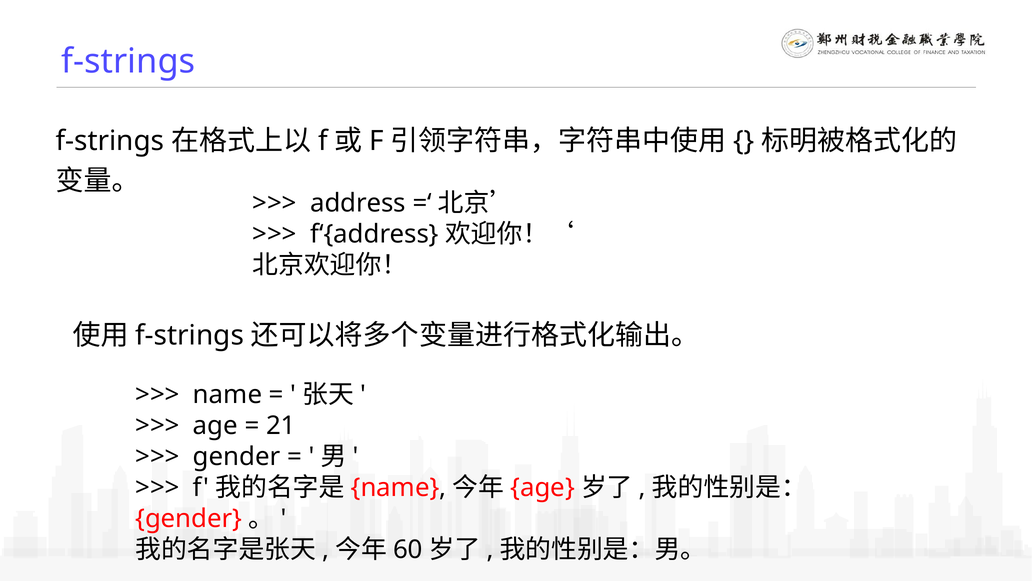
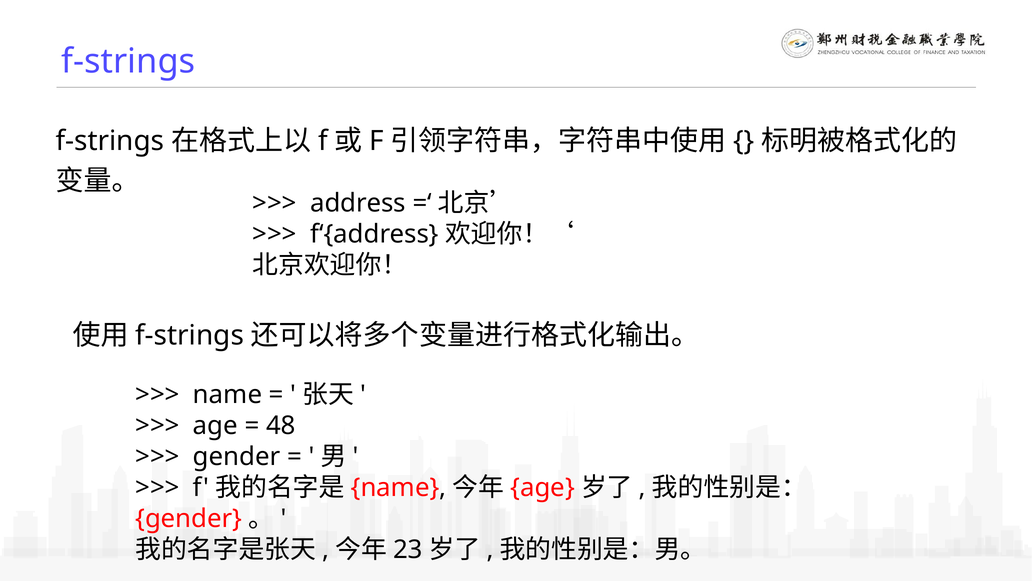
21: 21 -> 48
60: 60 -> 23
